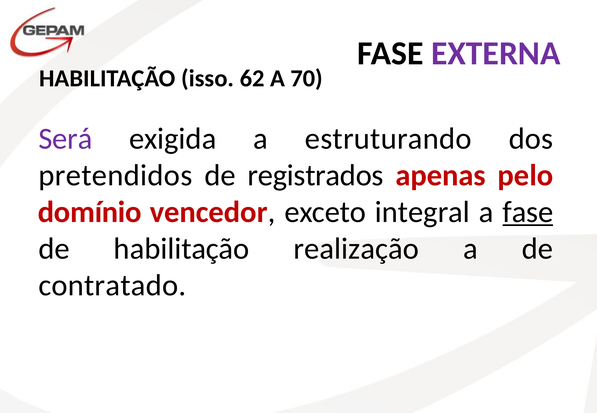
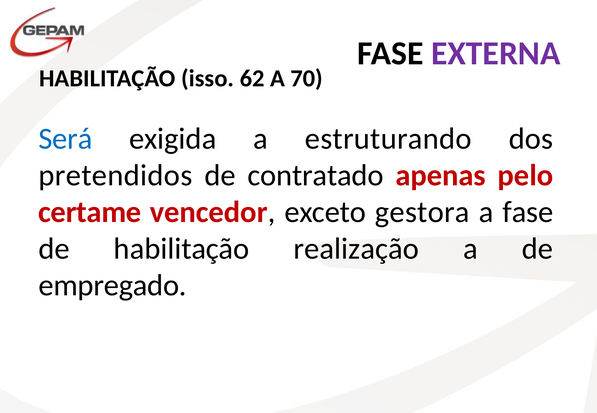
Será colour: purple -> blue
registrados: registrados -> contratado
domínio: domínio -> certame
integral: integral -> gestora
fase at (528, 212) underline: present -> none
contratado: contratado -> empregado
